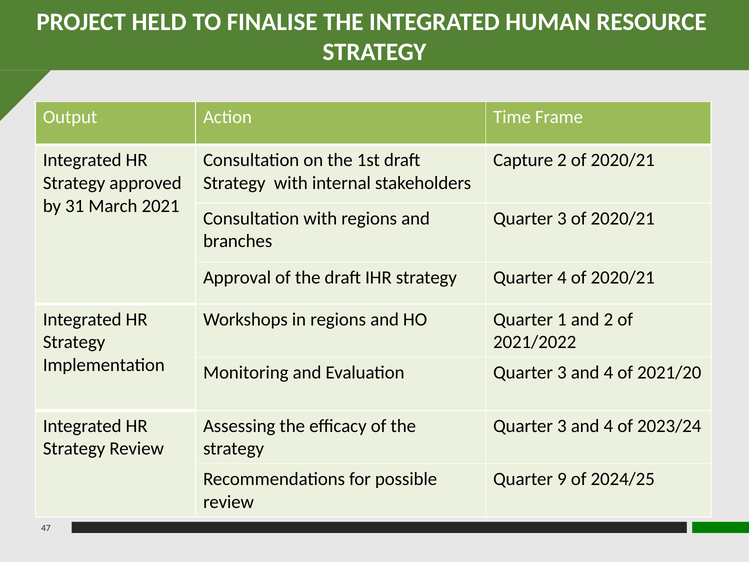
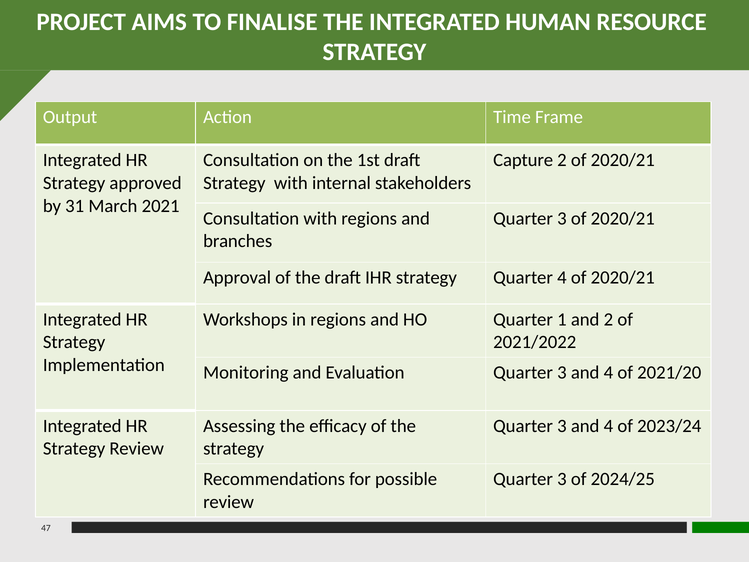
HELD: HELD -> AIMS
9 at (562, 479): 9 -> 3
